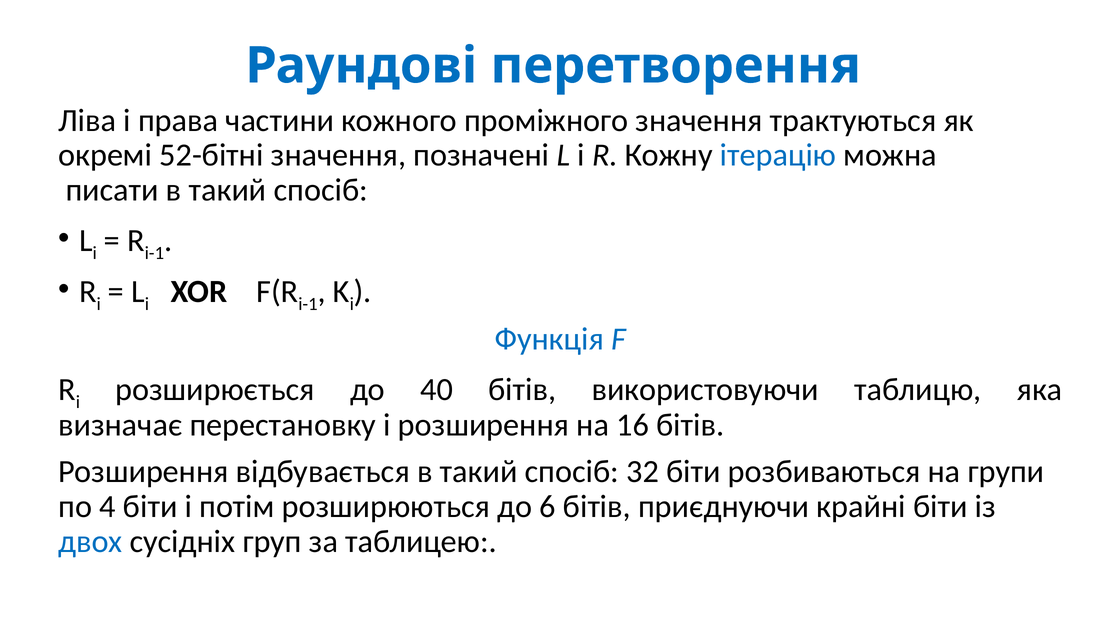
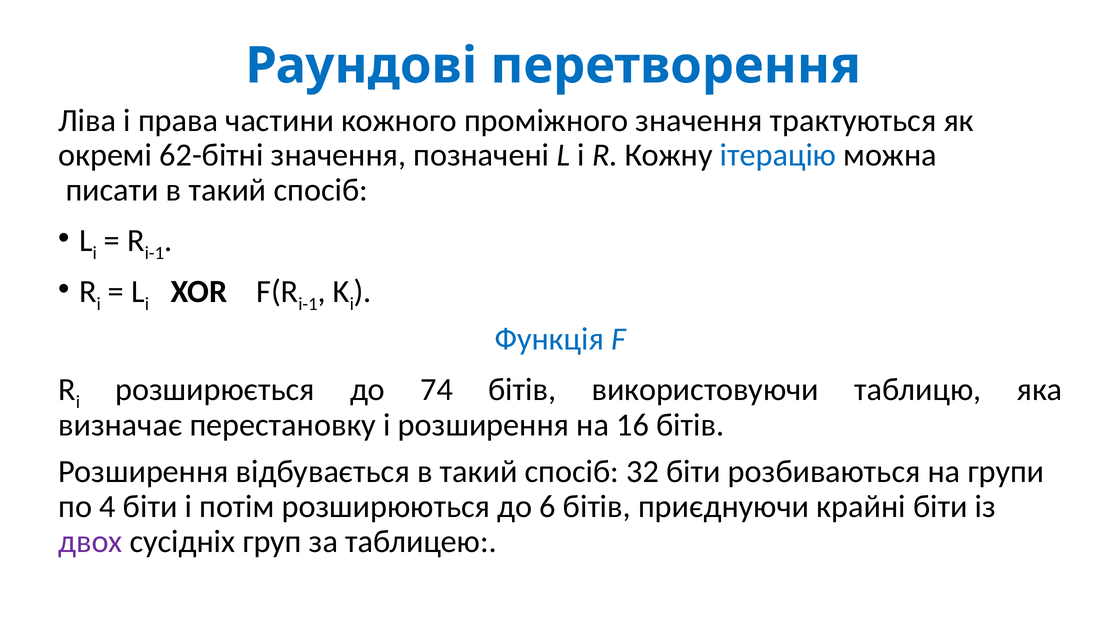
52-бітні: 52-бітні -> 62-бітні
40: 40 -> 74
двох colour: blue -> purple
